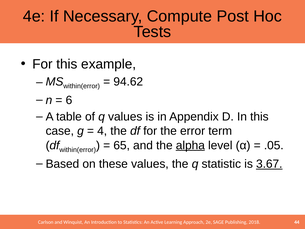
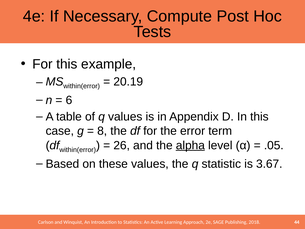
94.62: 94.62 -> 20.19
4: 4 -> 8
65: 65 -> 26
3.67 underline: present -> none
